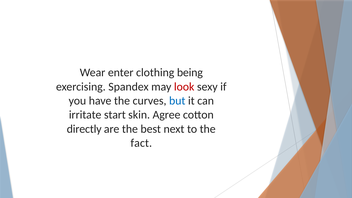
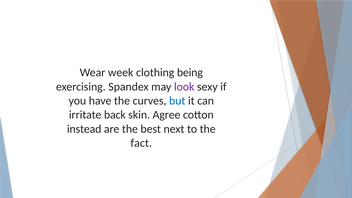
enter: enter -> week
look colour: red -> purple
start: start -> back
directly: directly -> instead
